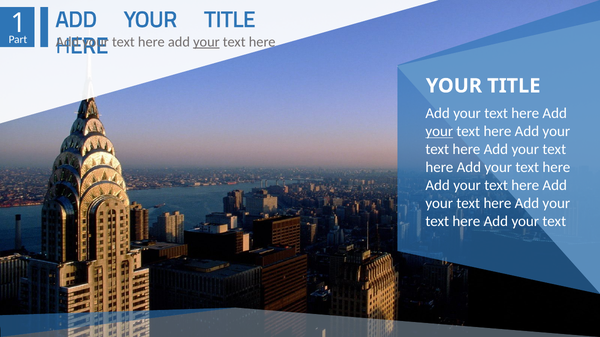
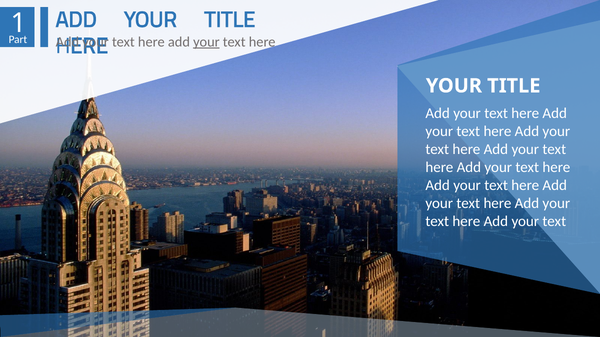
your at (439, 131) underline: present -> none
